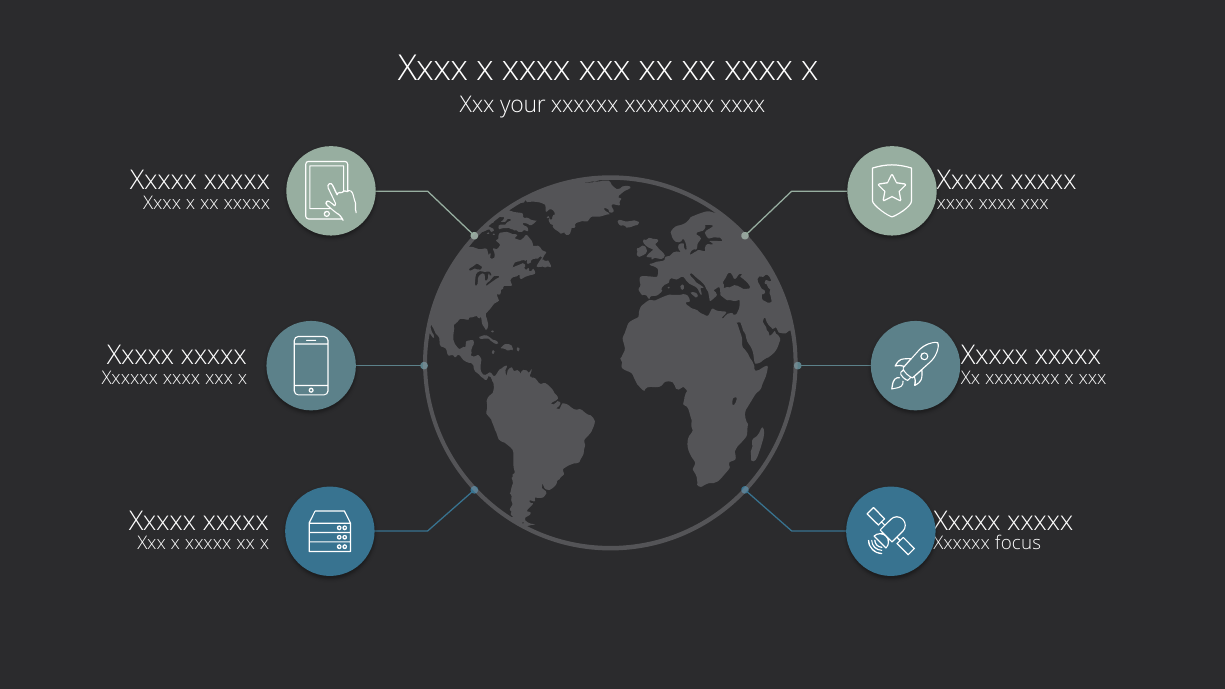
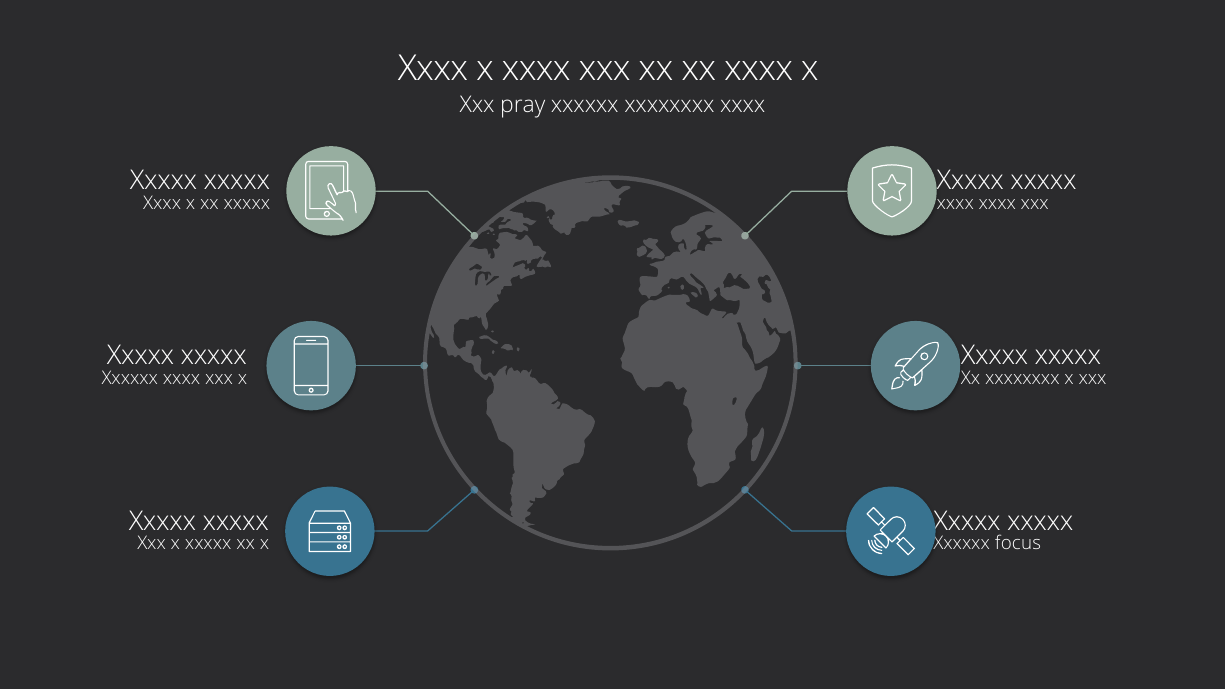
your: your -> pray
